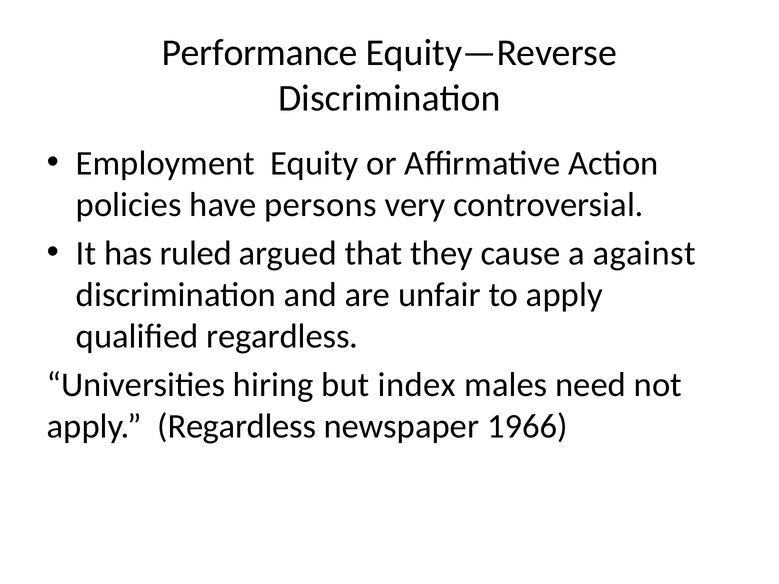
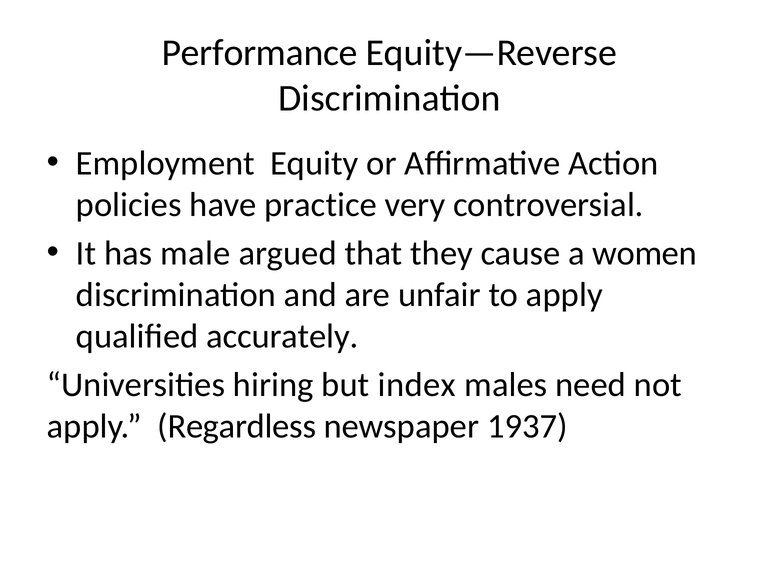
persons: persons -> practice
ruled: ruled -> male
against: against -> women
qualified regardless: regardless -> accurately
1966: 1966 -> 1937
